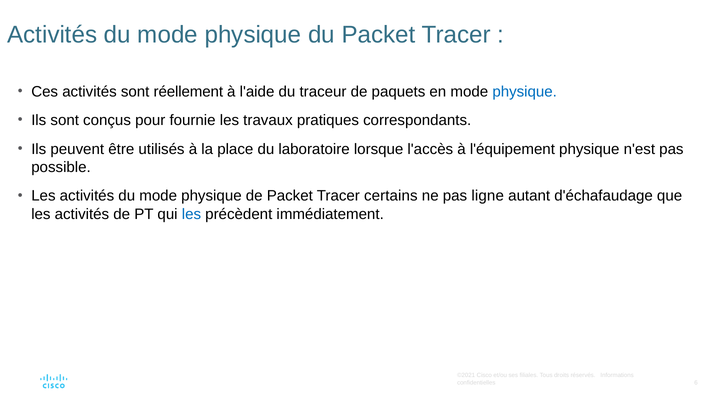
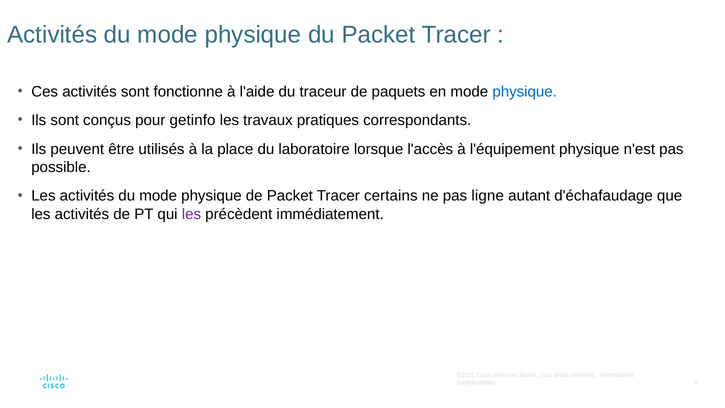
réellement: réellement -> fonctionne
fournie: fournie -> getinfo
les at (191, 214) colour: blue -> purple
